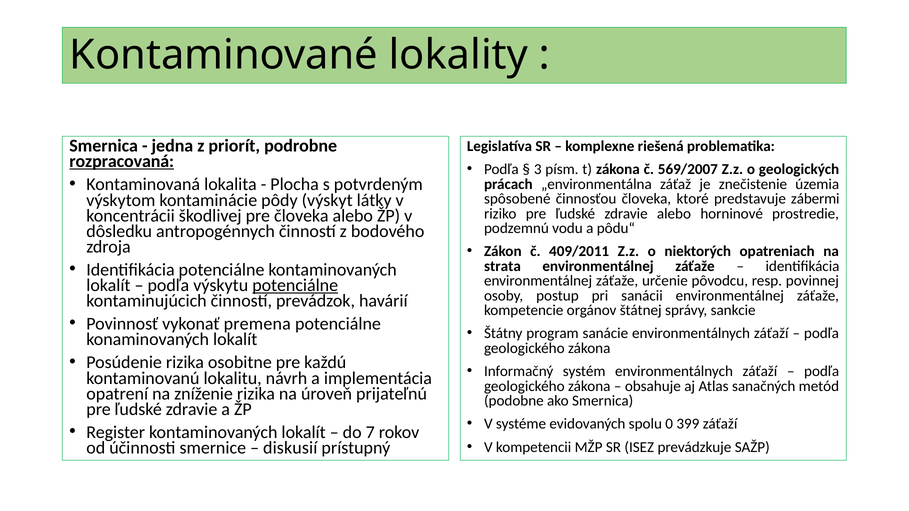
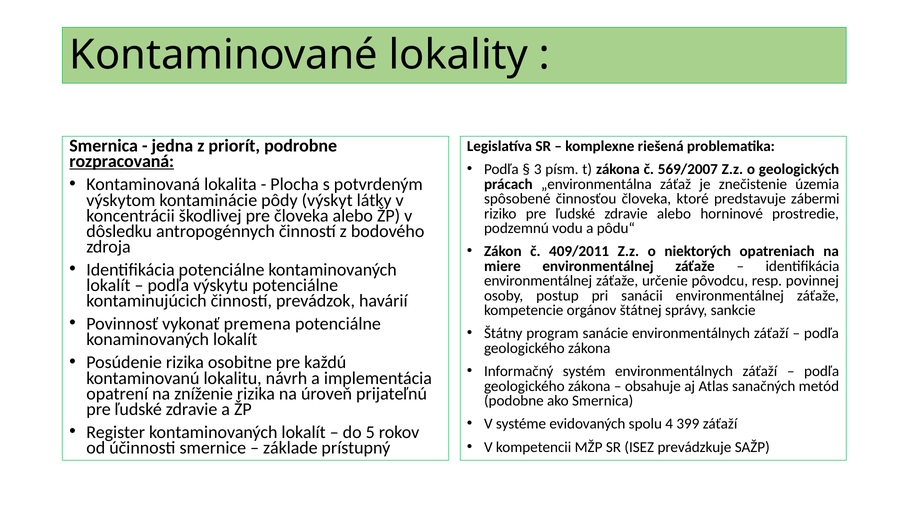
strata: strata -> miere
potenciálne at (295, 285) underline: present -> none
0: 0 -> 4
7: 7 -> 5
diskusií: diskusií -> základe
